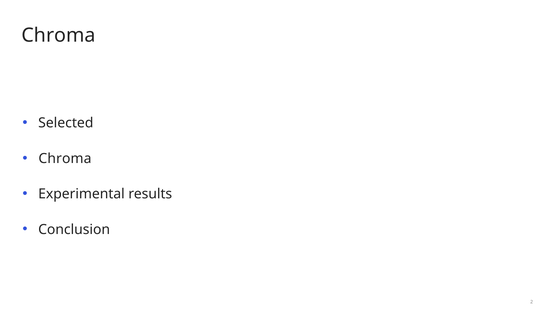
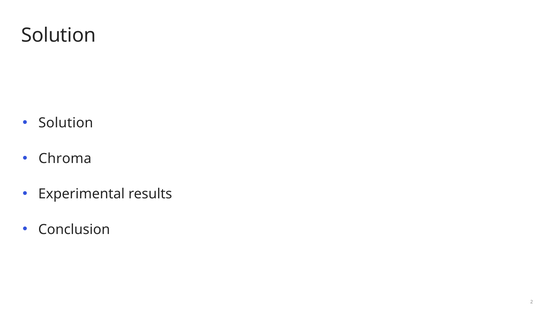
Chroma at (58, 35): Chroma -> Solution
Selected at (66, 123): Selected -> Solution
